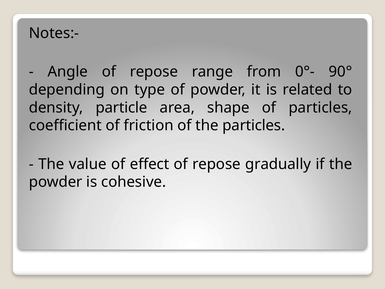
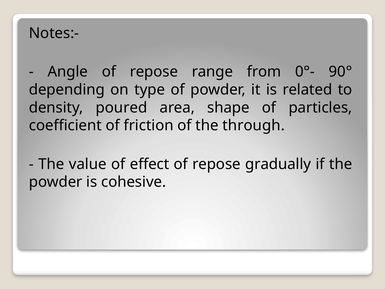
particle: particle -> poured
the particles: particles -> through
